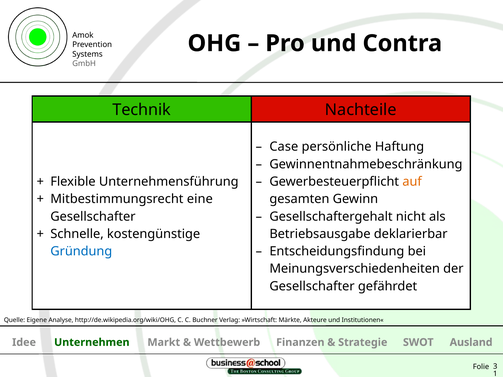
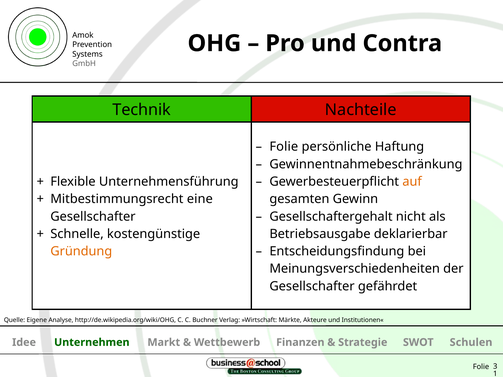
Case at (284, 147): Case -> Folie
Gründung colour: blue -> orange
Ausland: Ausland -> Schulen
